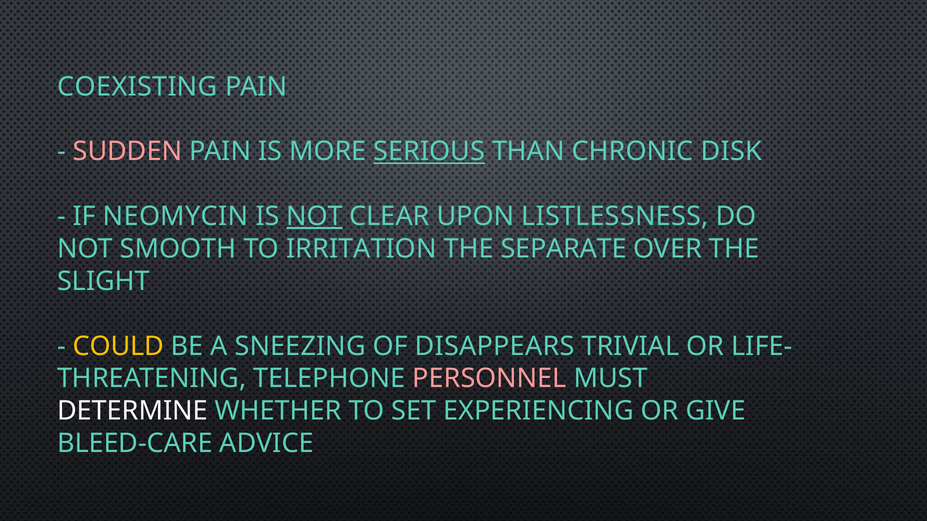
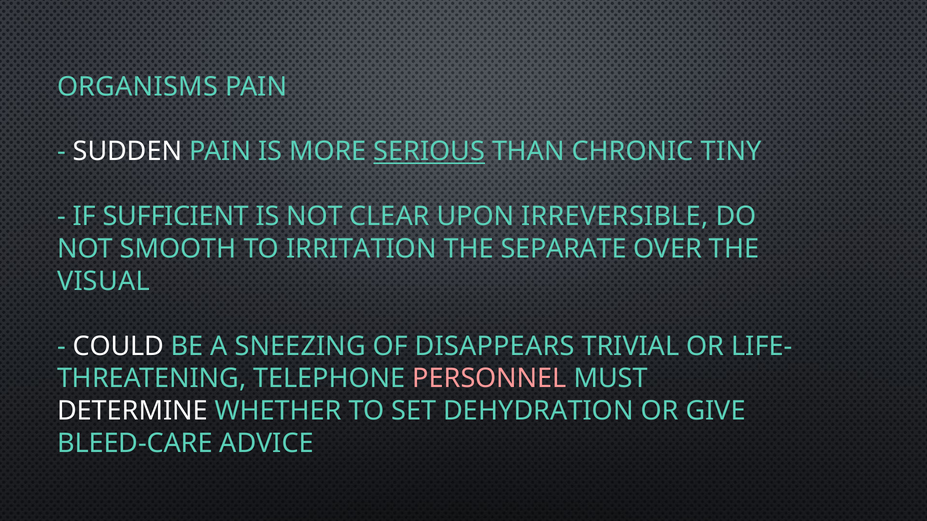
COEXISTING: COEXISTING -> ORGANISMS
SUDDEN colour: pink -> white
DISK: DISK -> TINY
NEOMYCIN: NEOMYCIN -> SUFFICIENT
NOT at (315, 217) underline: present -> none
LISTLESSNESS: LISTLESSNESS -> IRREVERSIBLE
SLIGHT: SLIGHT -> VISUAL
COULD colour: yellow -> white
EXPERIENCING: EXPERIENCING -> DEHYDRATION
